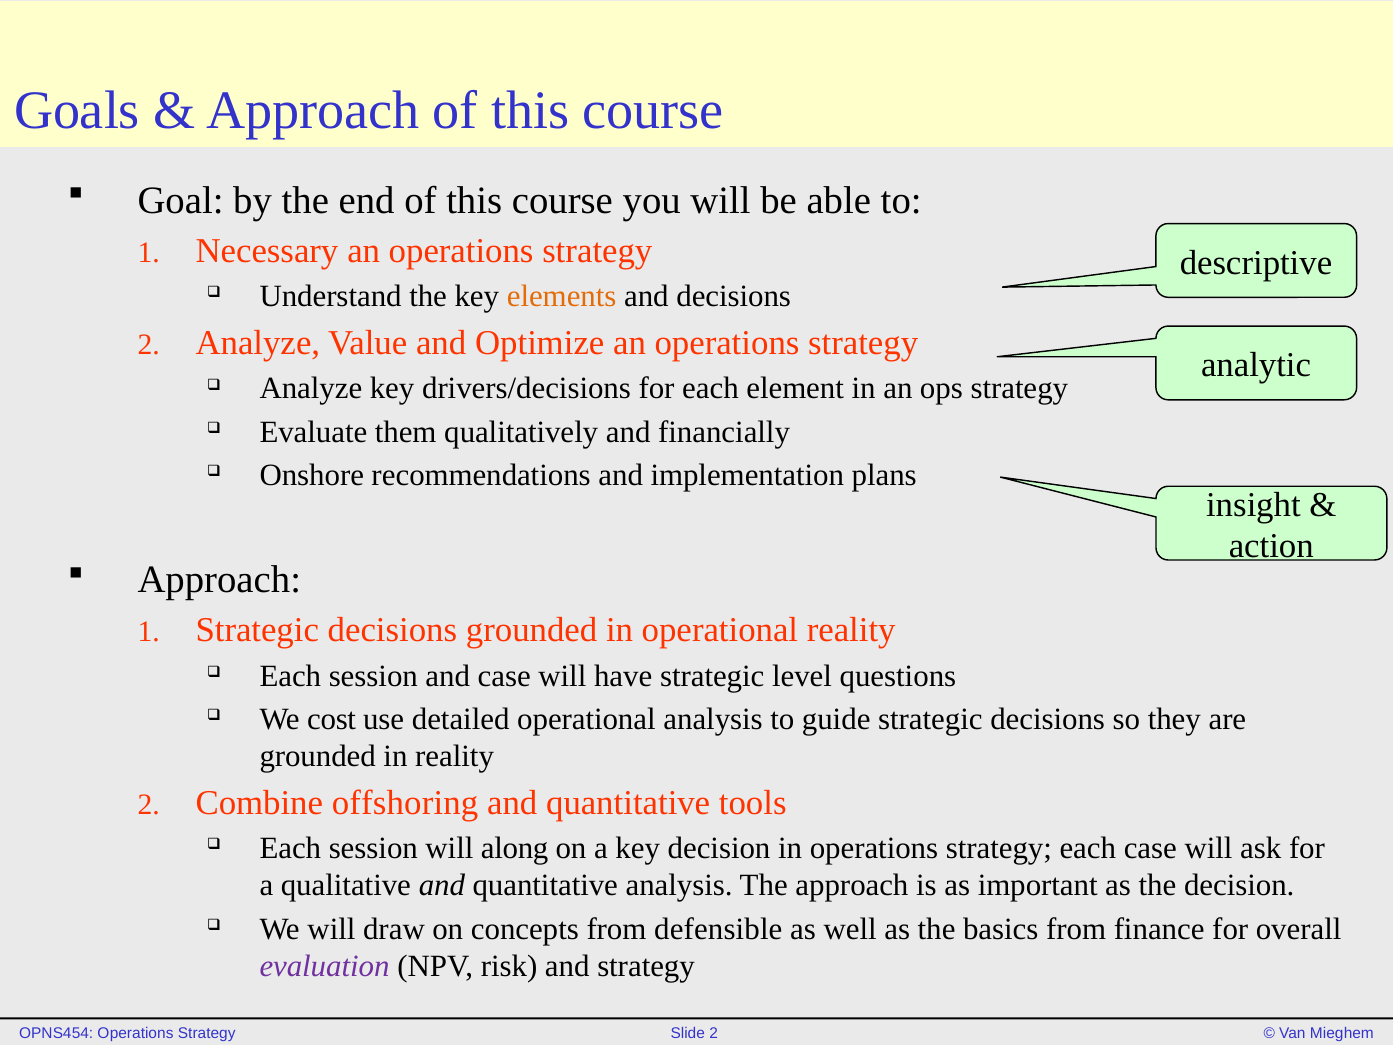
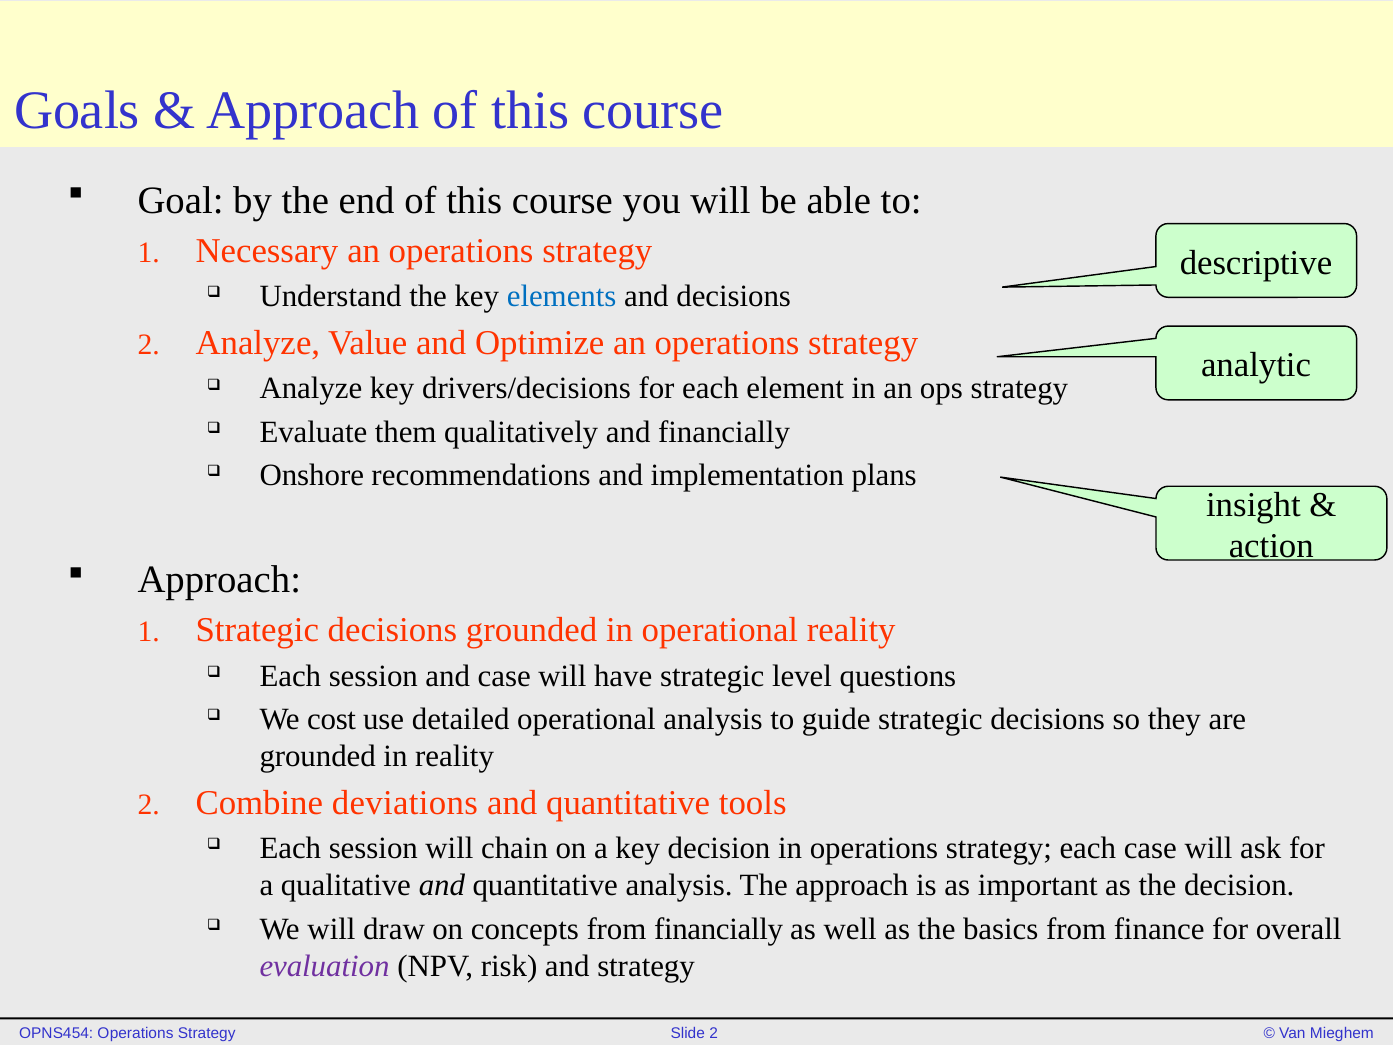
elements colour: orange -> blue
offshoring: offshoring -> deviations
along: along -> chain
from defensible: defensible -> financially
